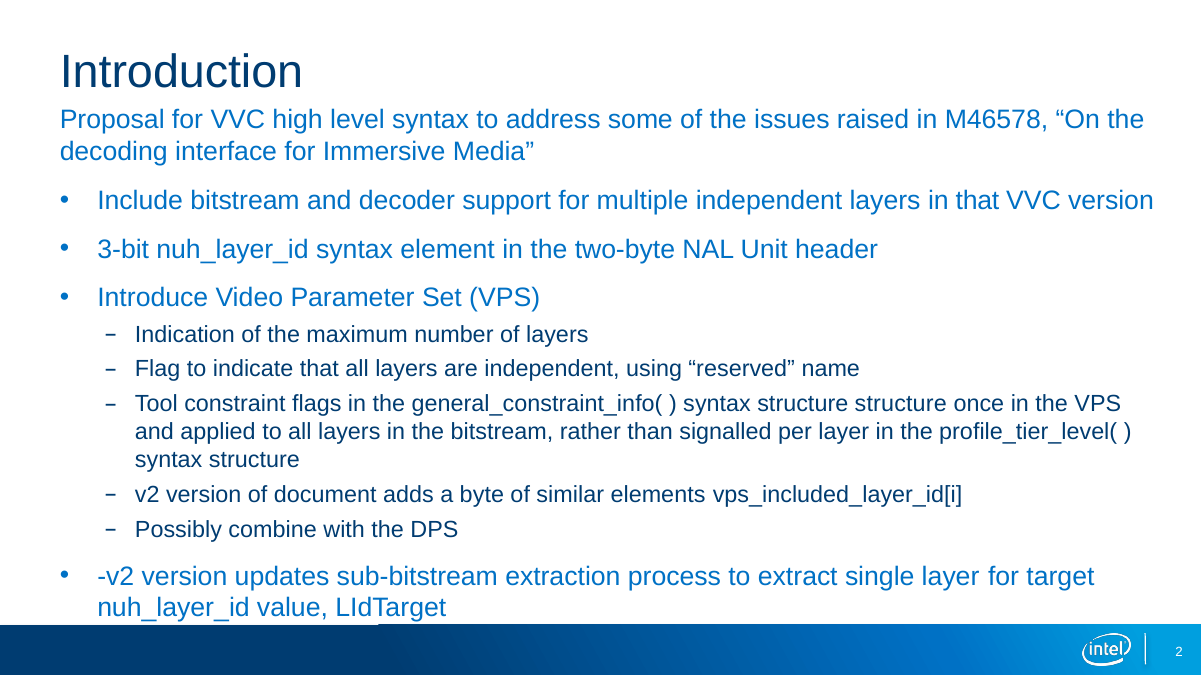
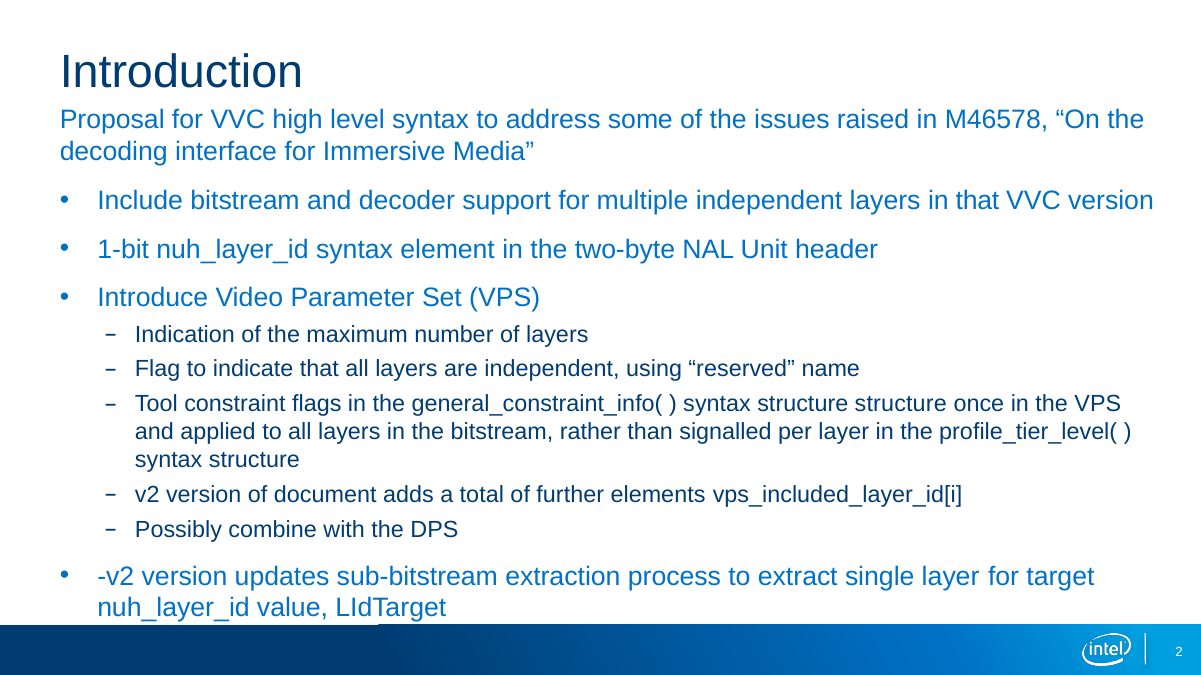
3-bit: 3-bit -> 1-bit
byte: byte -> total
similar: similar -> further
